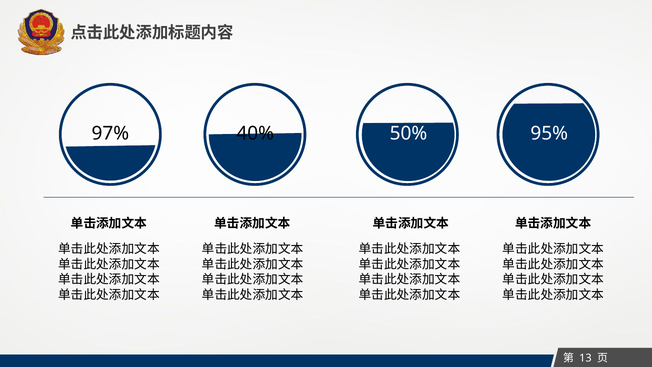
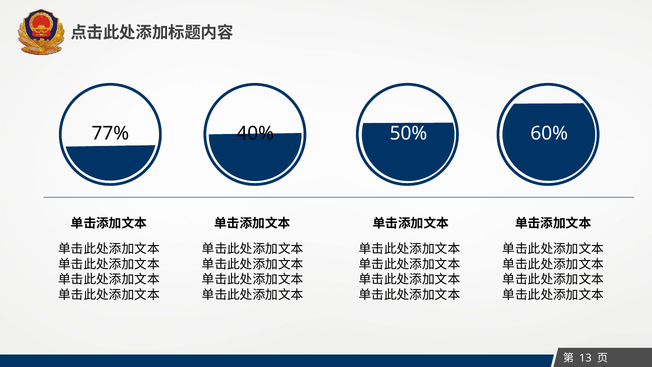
97%: 97% -> 77%
95%: 95% -> 60%
